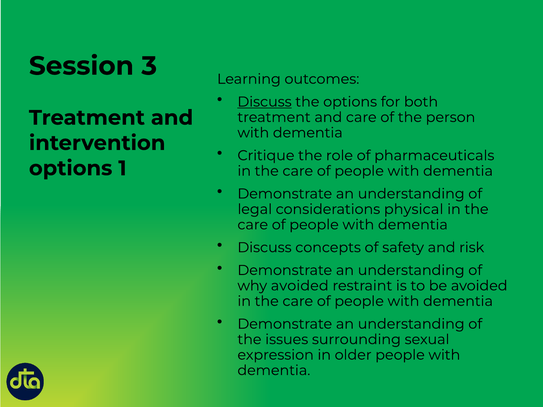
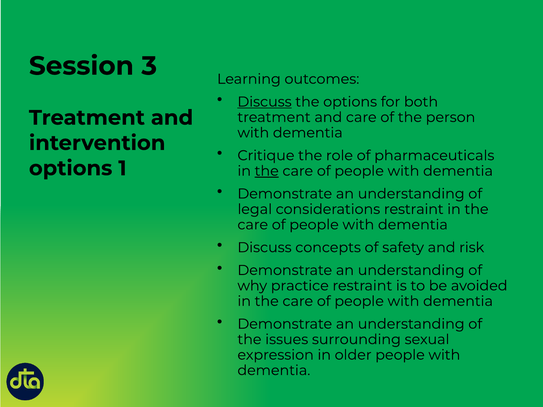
the at (267, 171) underline: none -> present
considerations physical: physical -> restraint
why avoided: avoided -> practice
